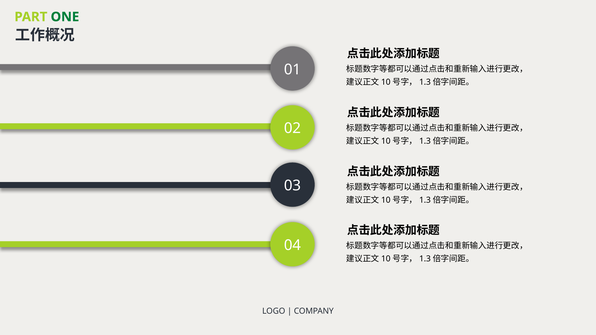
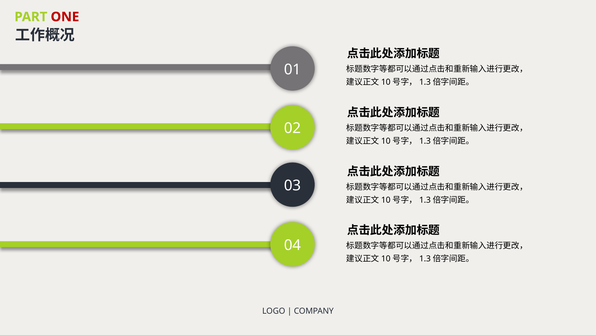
ONE colour: green -> red
